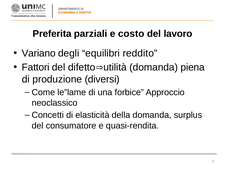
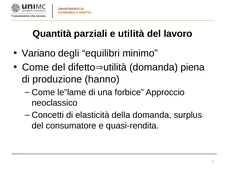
Preferita: Preferita -> Quantità
e costo: costo -> utilità
reddito: reddito -> minimo
Fattori at (36, 67): Fattori -> Come
diversi: diversi -> hanno
